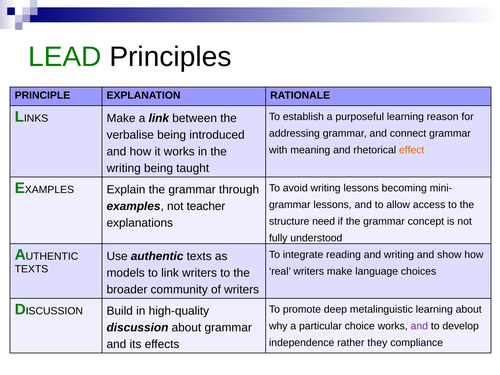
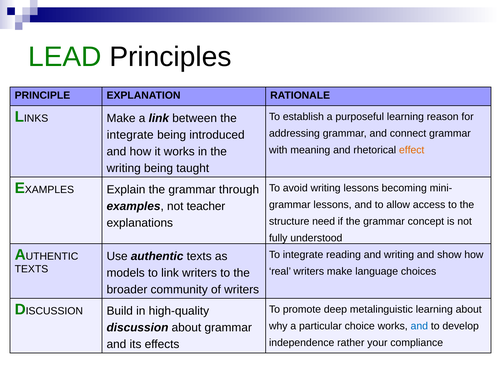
verbalise at (130, 135): verbalise -> integrate
and at (419, 326) colour: purple -> blue
they: they -> your
